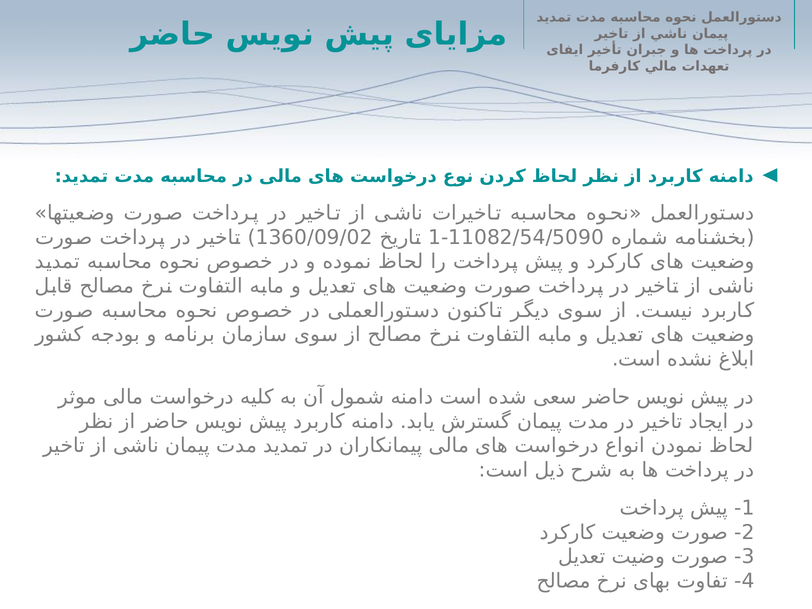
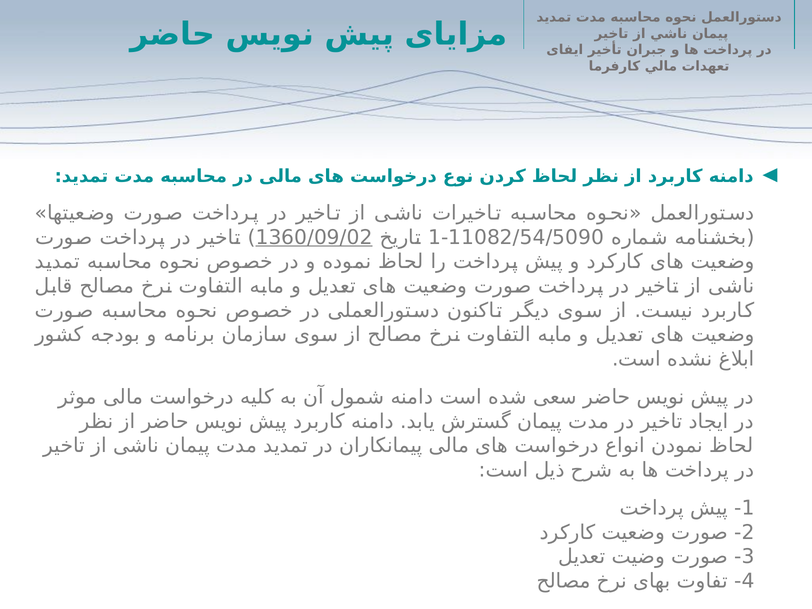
1360/09/02 underline: none -> present
